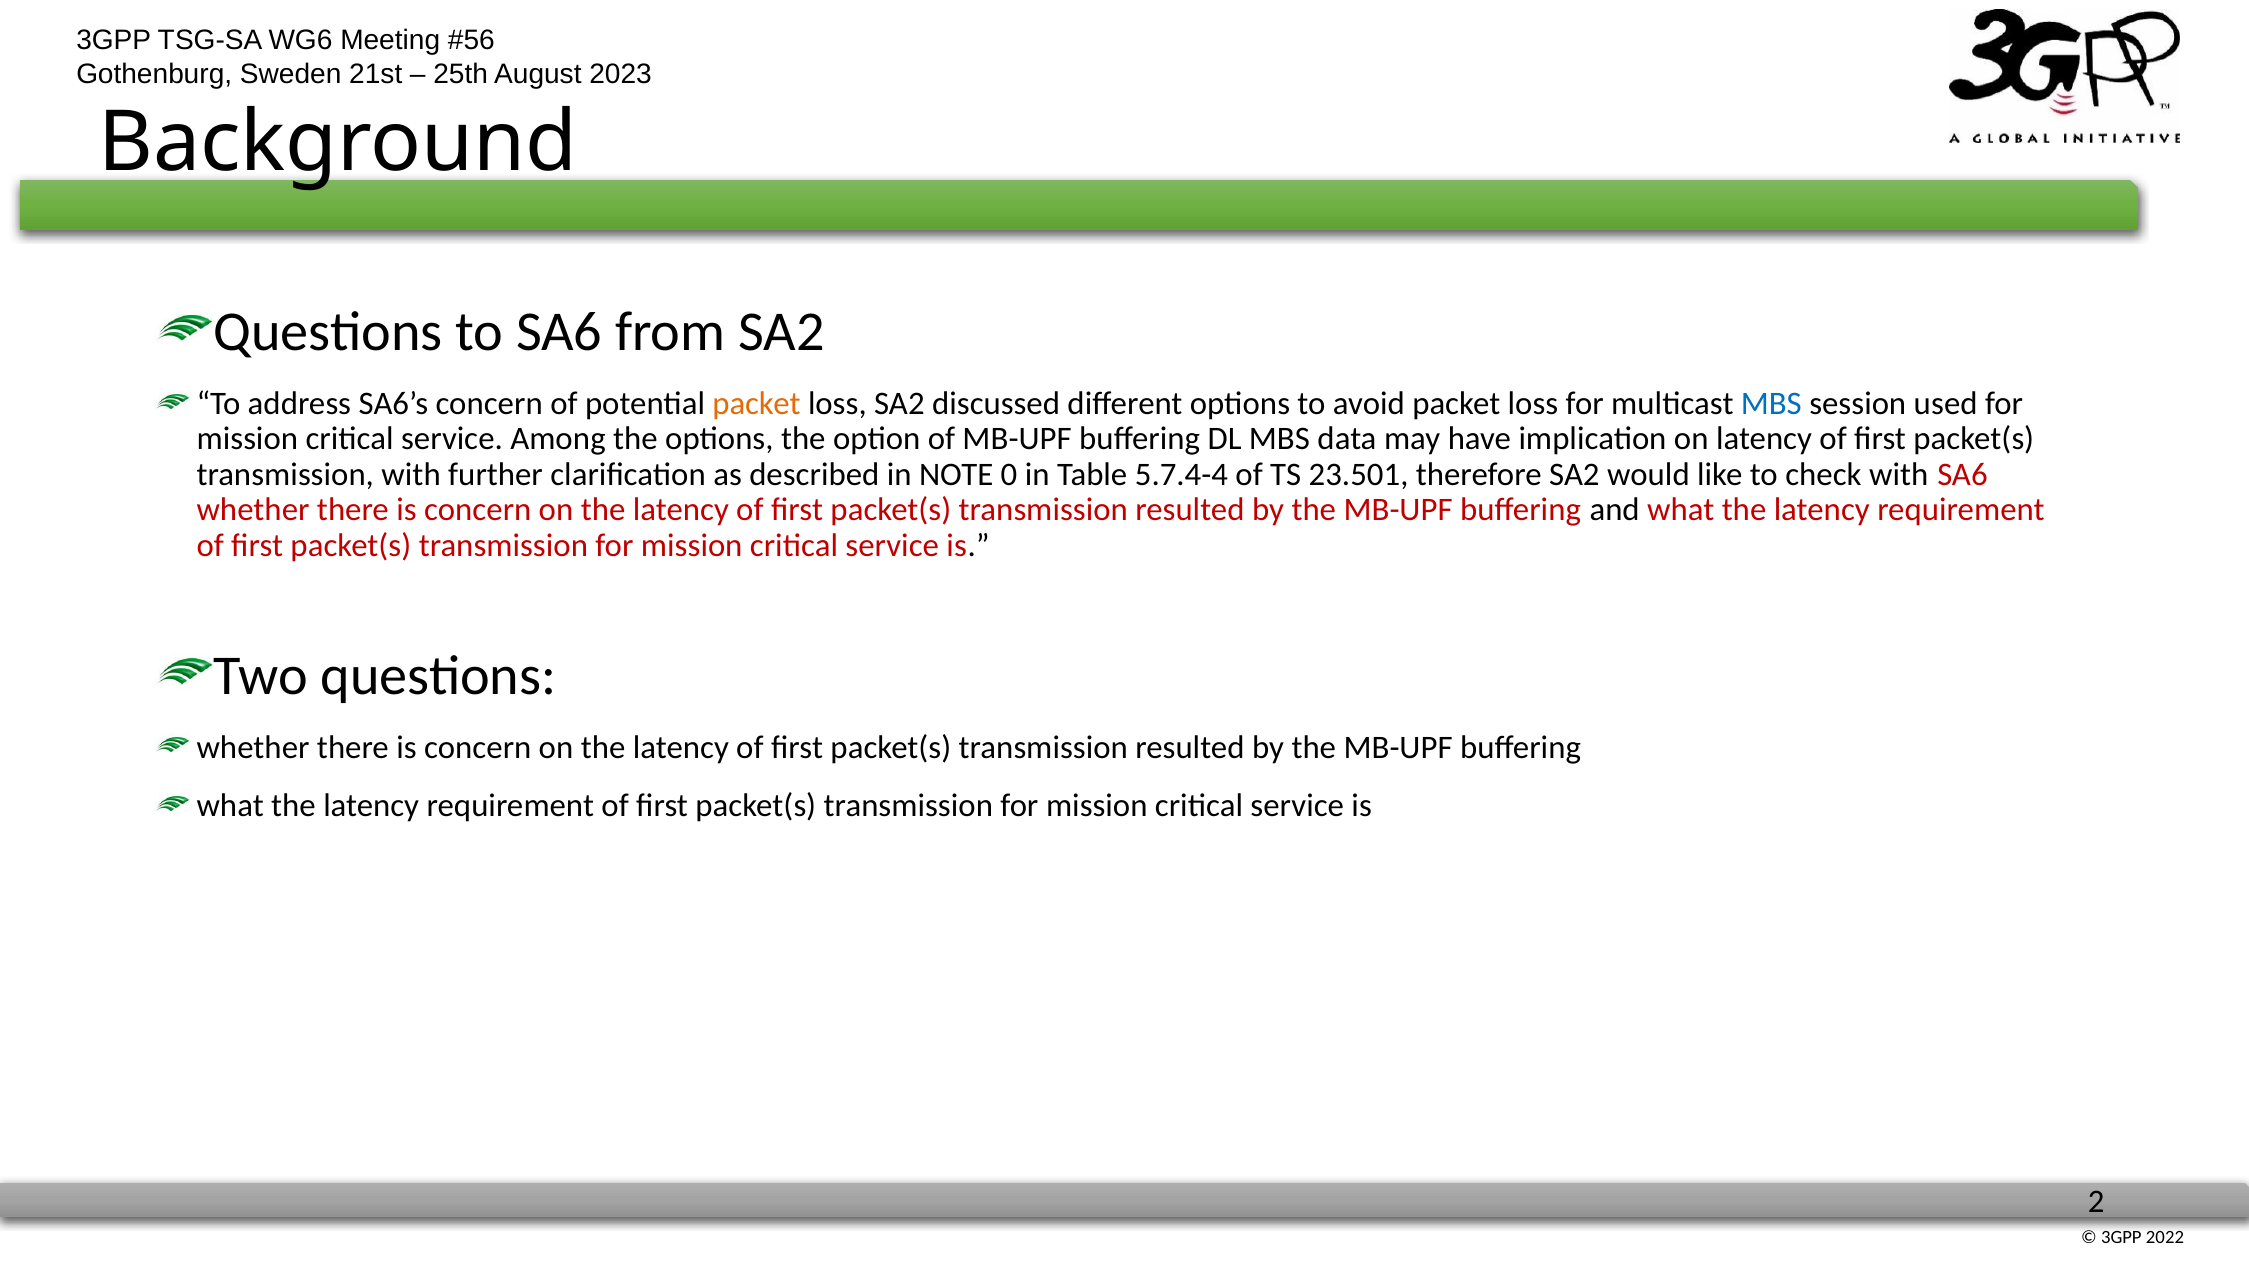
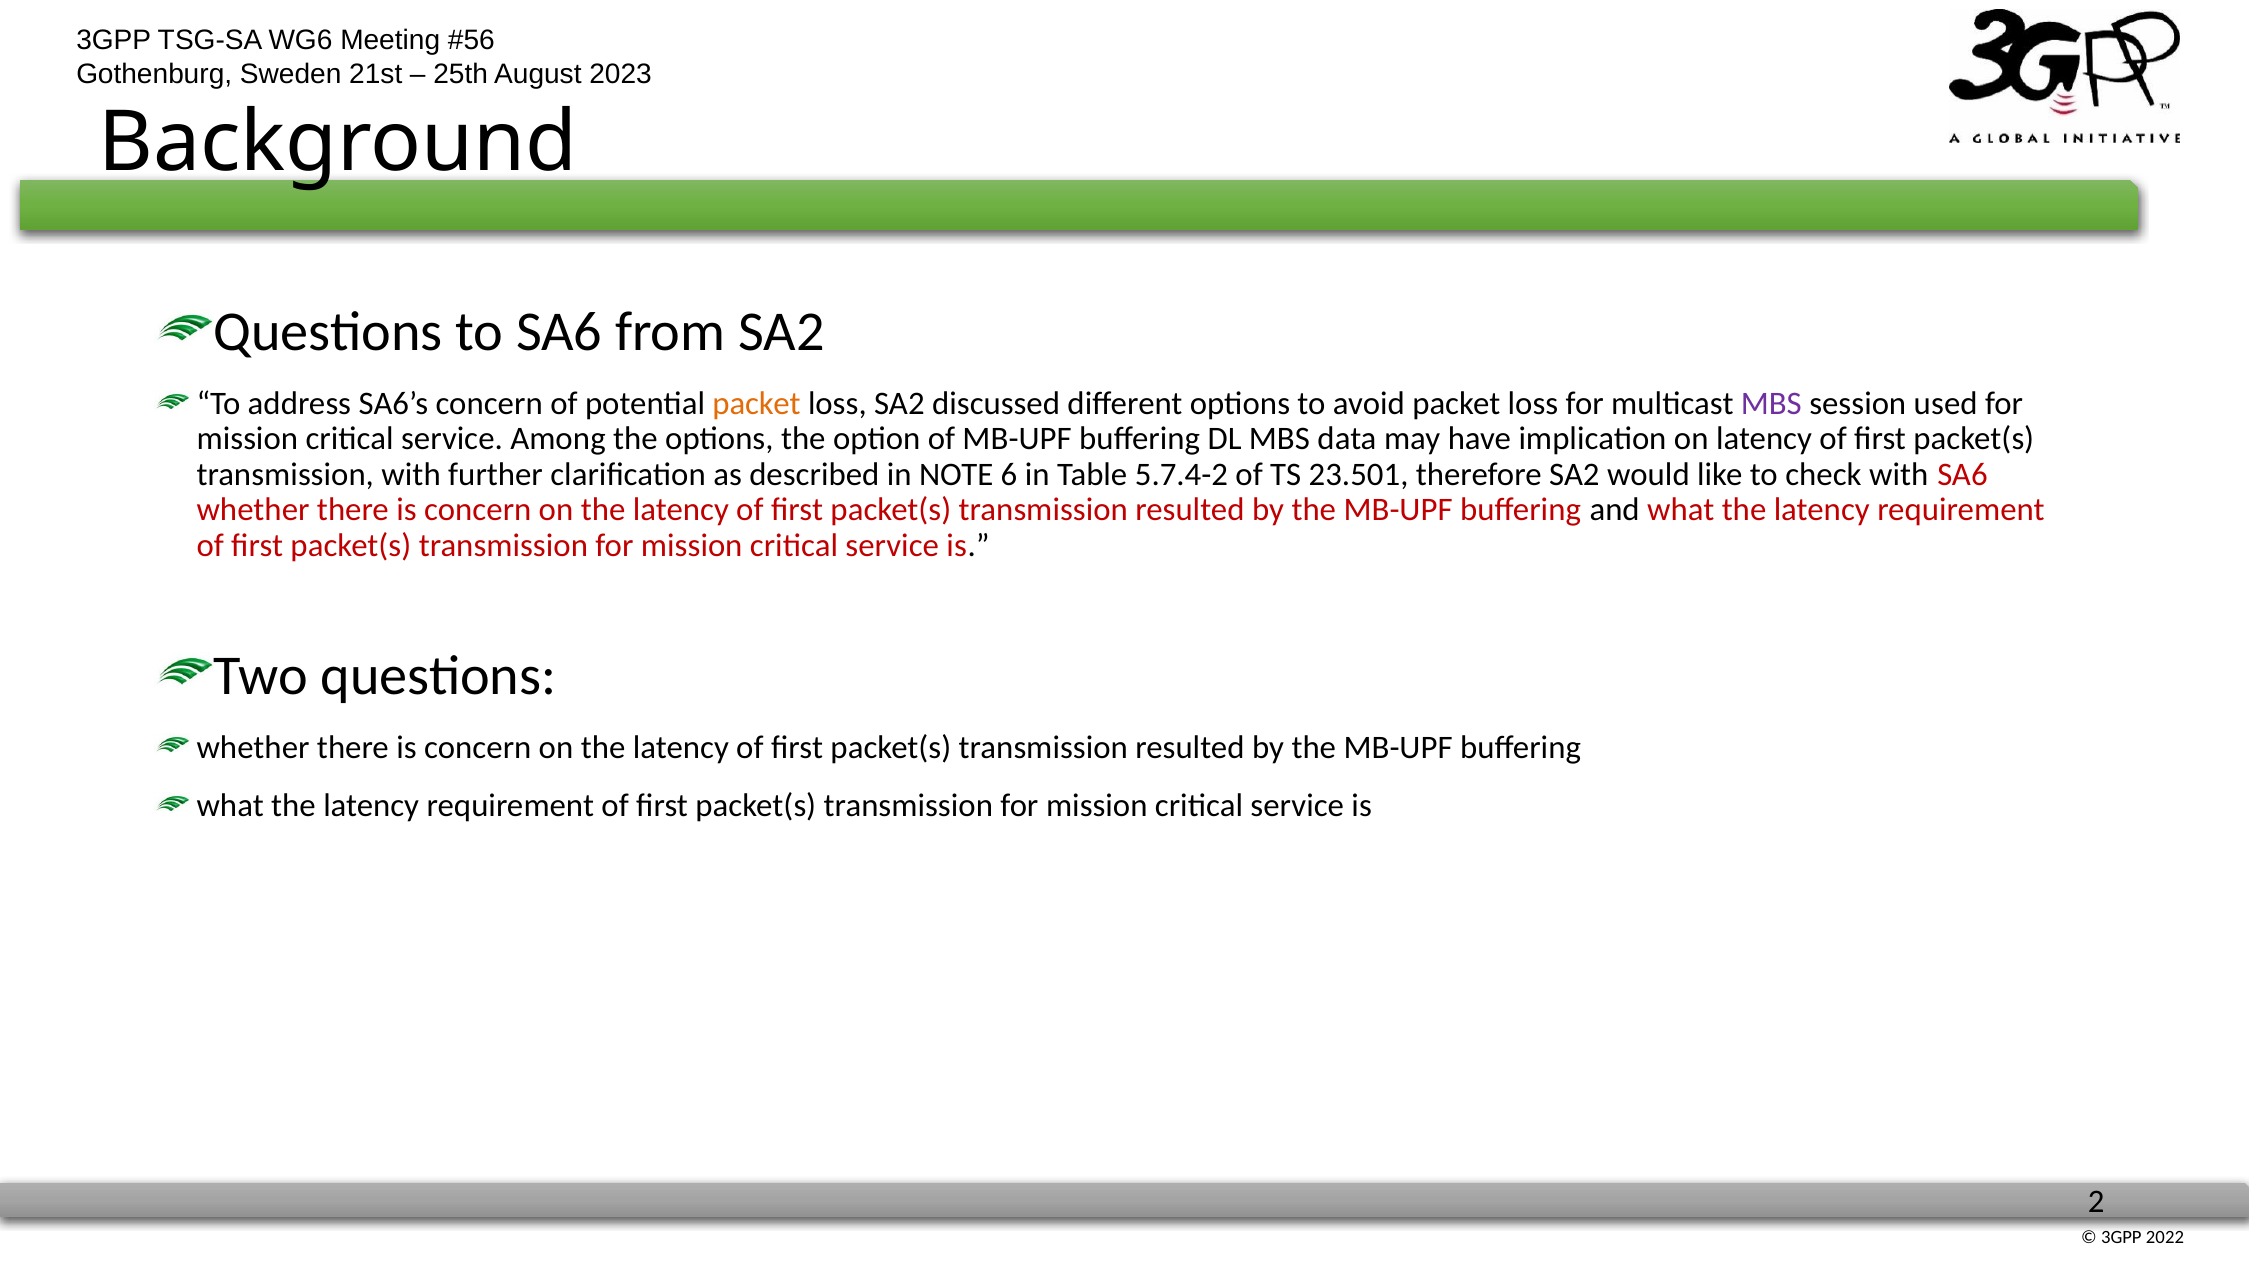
MBS at (1771, 404) colour: blue -> purple
0: 0 -> 6
5.7.4-4: 5.7.4-4 -> 5.7.4-2
